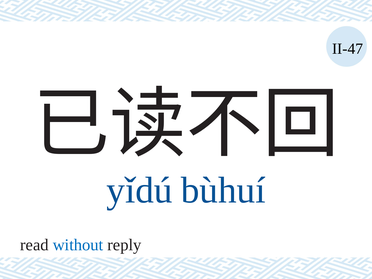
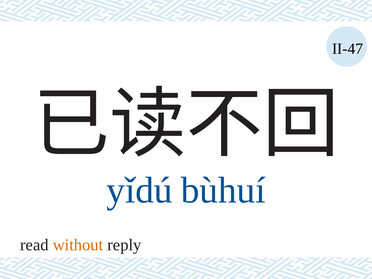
without colour: blue -> orange
